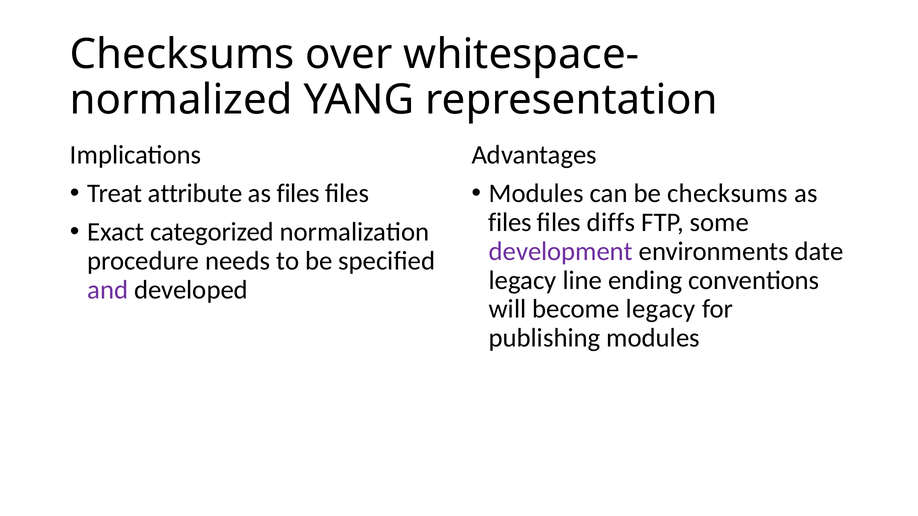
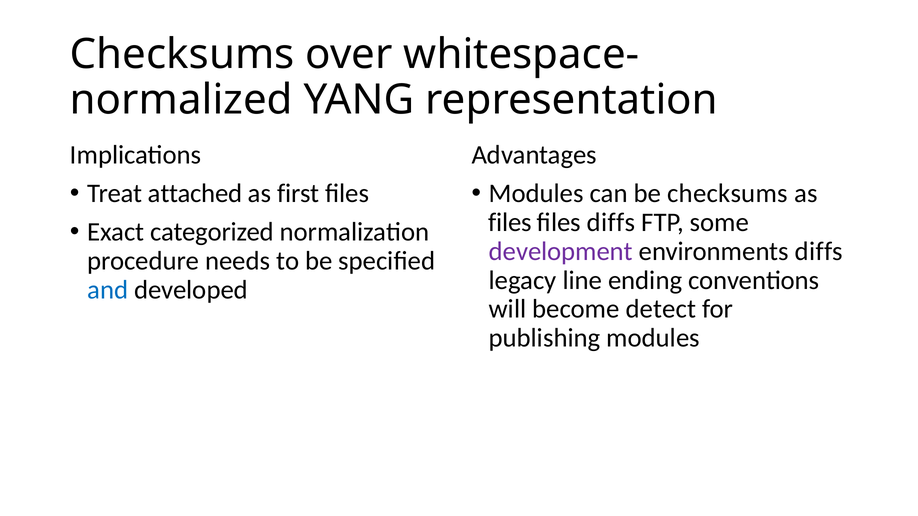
attribute: attribute -> attached
files at (298, 194): files -> first
environments date: date -> diffs
and colour: purple -> blue
become legacy: legacy -> detect
